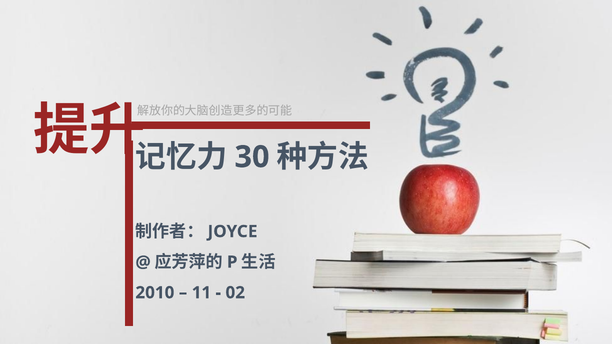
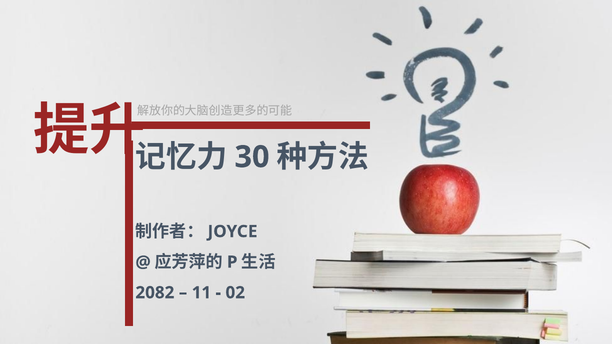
2010: 2010 -> 2082
